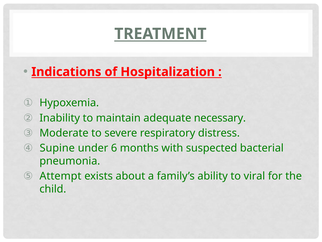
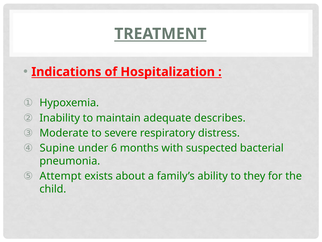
necessary: necessary -> describes
viral: viral -> they
